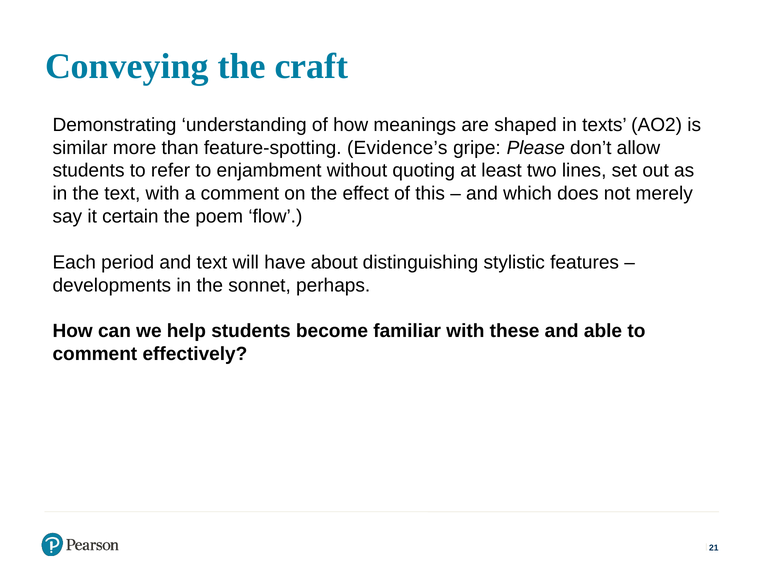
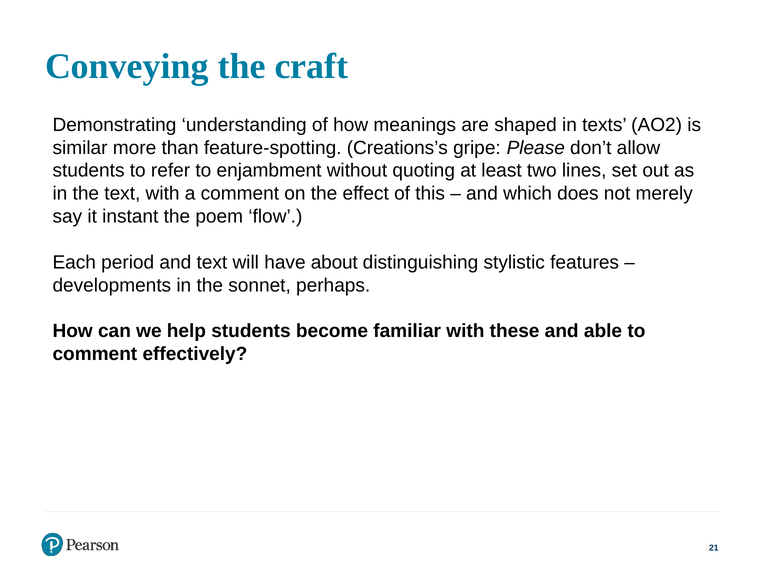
Evidence’s: Evidence’s -> Creations’s
certain: certain -> instant
